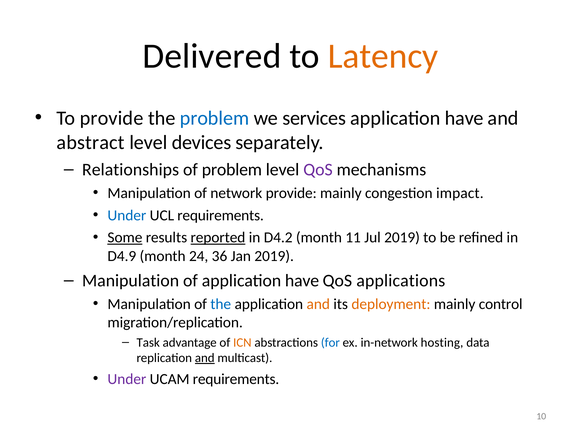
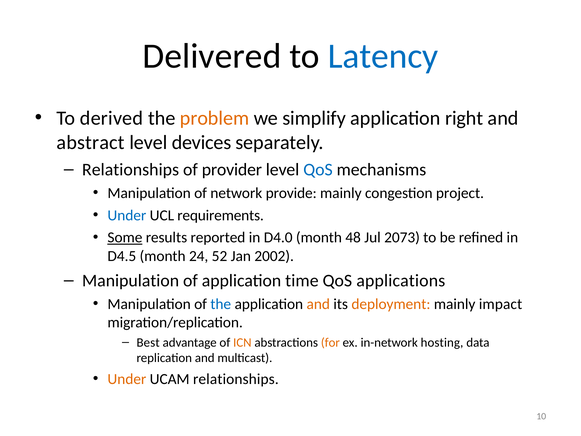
Latency colour: orange -> blue
To provide: provide -> derived
problem at (215, 118) colour: blue -> orange
services: services -> simplify
have at (464, 118): have -> right
of problem: problem -> provider
QoS at (318, 169) colour: purple -> blue
impact: impact -> project
reported underline: present -> none
D4.2: D4.2 -> D4.0
11: 11 -> 48
Jul 2019: 2019 -> 2073
D4.9: D4.9 -> D4.5
36: 36 -> 52
Jan 2019: 2019 -> 2002
of application have: have -> time
control: control -> impact
Task: Task -> Best
for colour: blue -> orange
and at (205, 358) underline: present -> none
Under at (127, 379) colour: purple -> orange
UCAM requirements: requirements -> relationships
